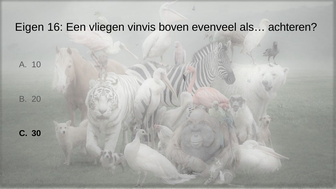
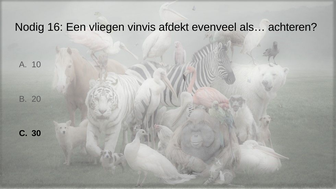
Eigen: Eigen -> Nodig
boven: boven -> afdekt
